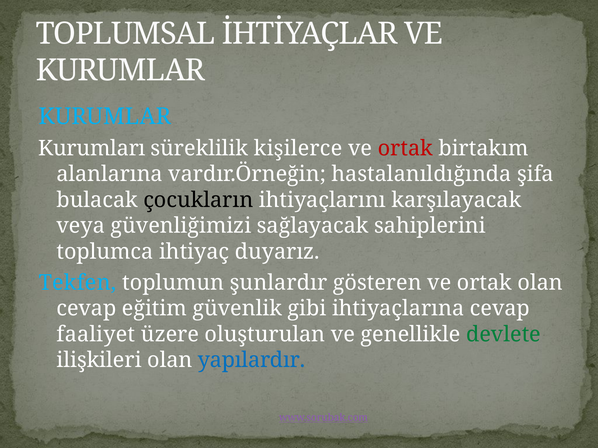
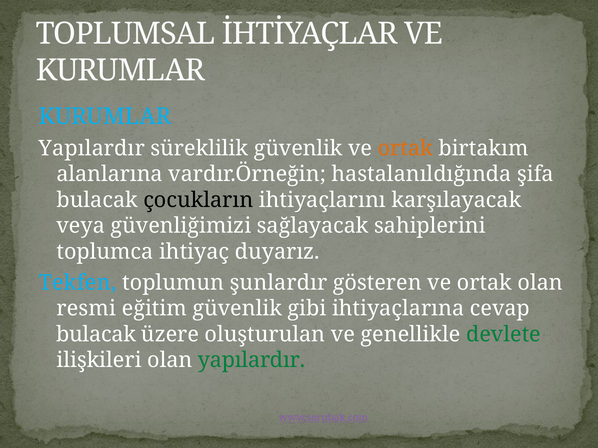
Kurumları at (92, 148): Kurumları -> Yapılardır
süreklilik kişilerce: kişilerce -> güvenlik
ortak at (405, 148) colour: red -> orange
cevap at (86, 309): cevap -> resmi
faaliyet at (96, 335): faaliyet -> bulacak
yapılardır at (252, 361) colour: blue -> green
